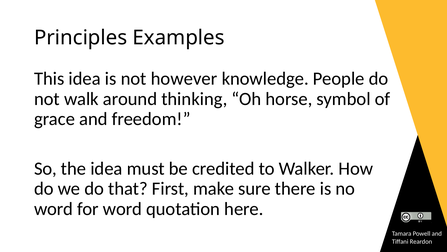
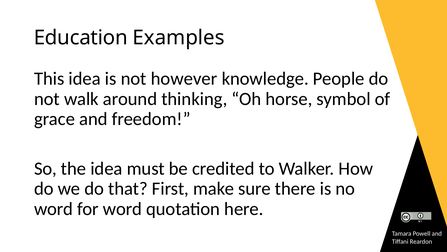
Principles: Principles -> Education
